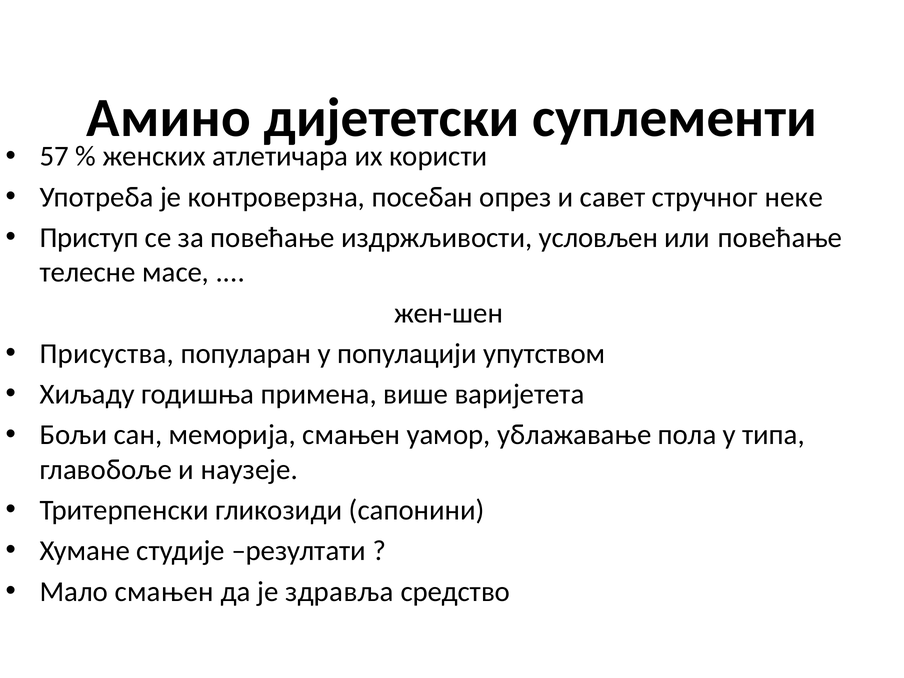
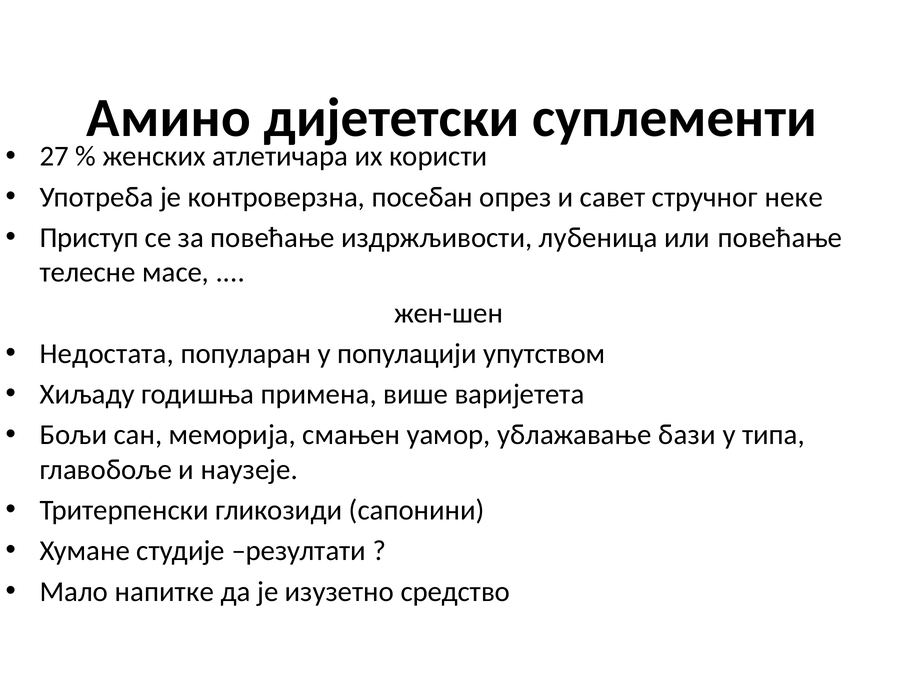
57: 57 -> 27
условљен: условљен -> лубеница
Присуства: Присуства -> Недостата
пола: пола -> бази
Мало смањен: смањен -> напитке
здравља: здравља -> изузетно
